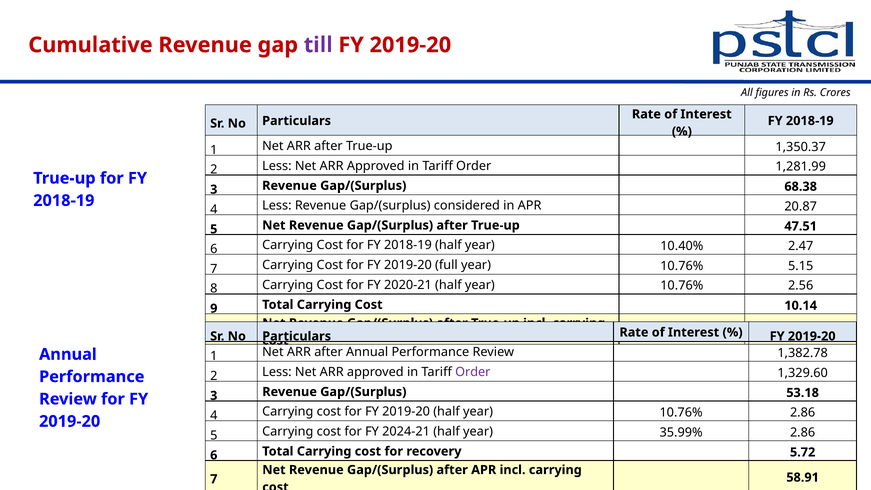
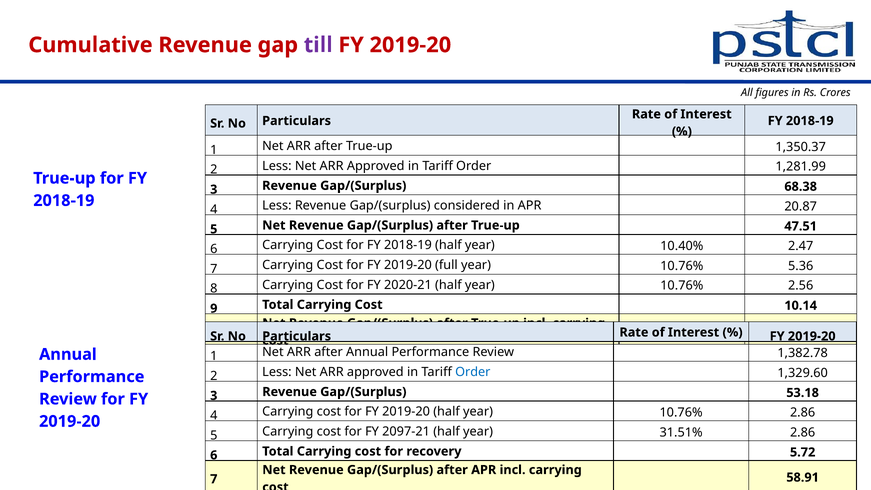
5.15: 5.15 -> 5.36
Order at (473, 372) colour: purple -> blue
2024-21: 2024-21 -> 2097-21
35.99%: 35.99% -> 31.51%
